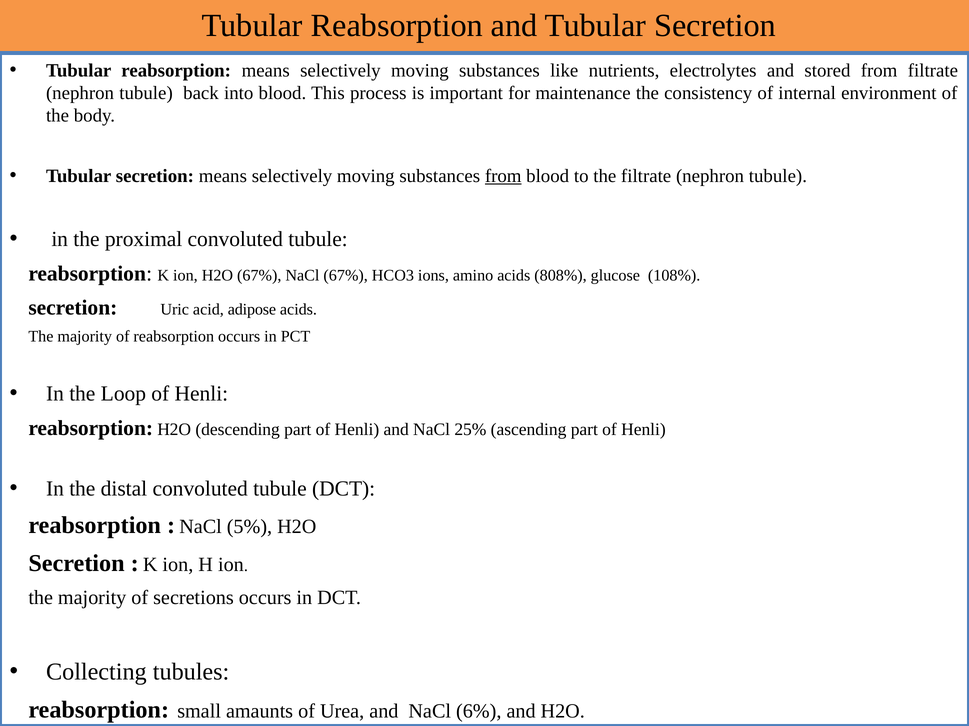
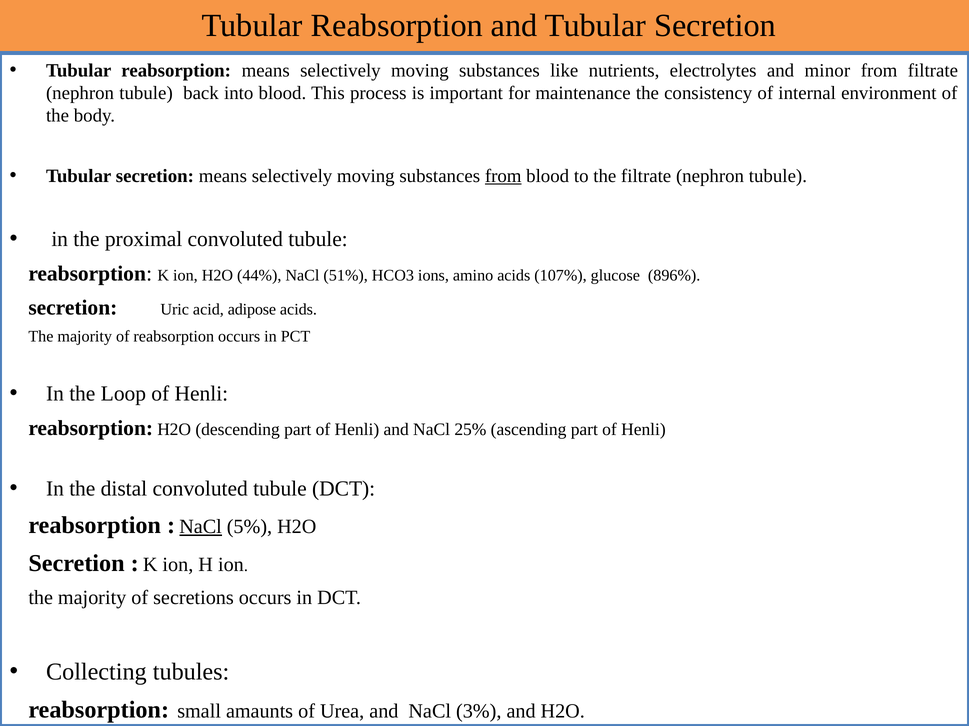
stored: stored -> minor
H2O 67%: 67% -> 44%
NaCl 67%: 67% -> 51%
808%: 808% -> 107%
108%: 108% -> 896%
NaCl at (201, 527) underline: none -> present
6%: 6% -> 3%
